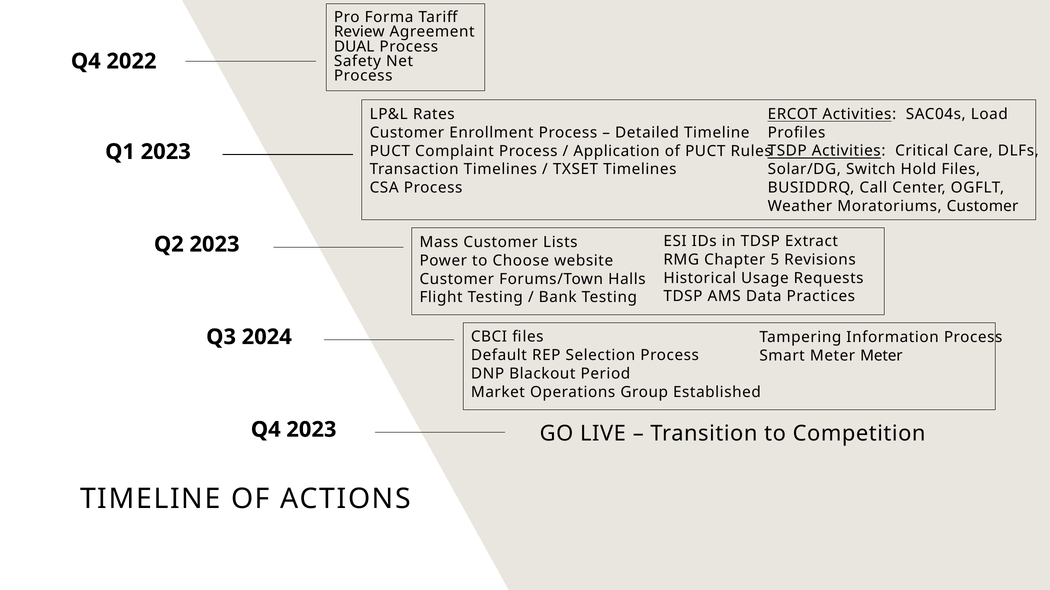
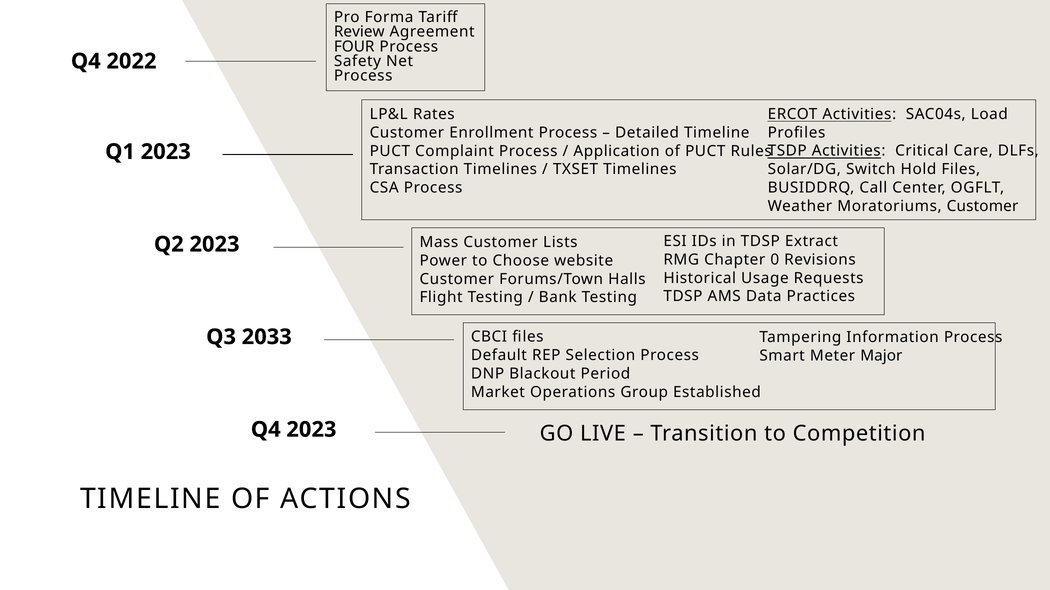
DUAL: DUAL -> FOUR
5: 5 -> 0
2024: 2024 -> 2033
Meter Meter: Meter -> Major
